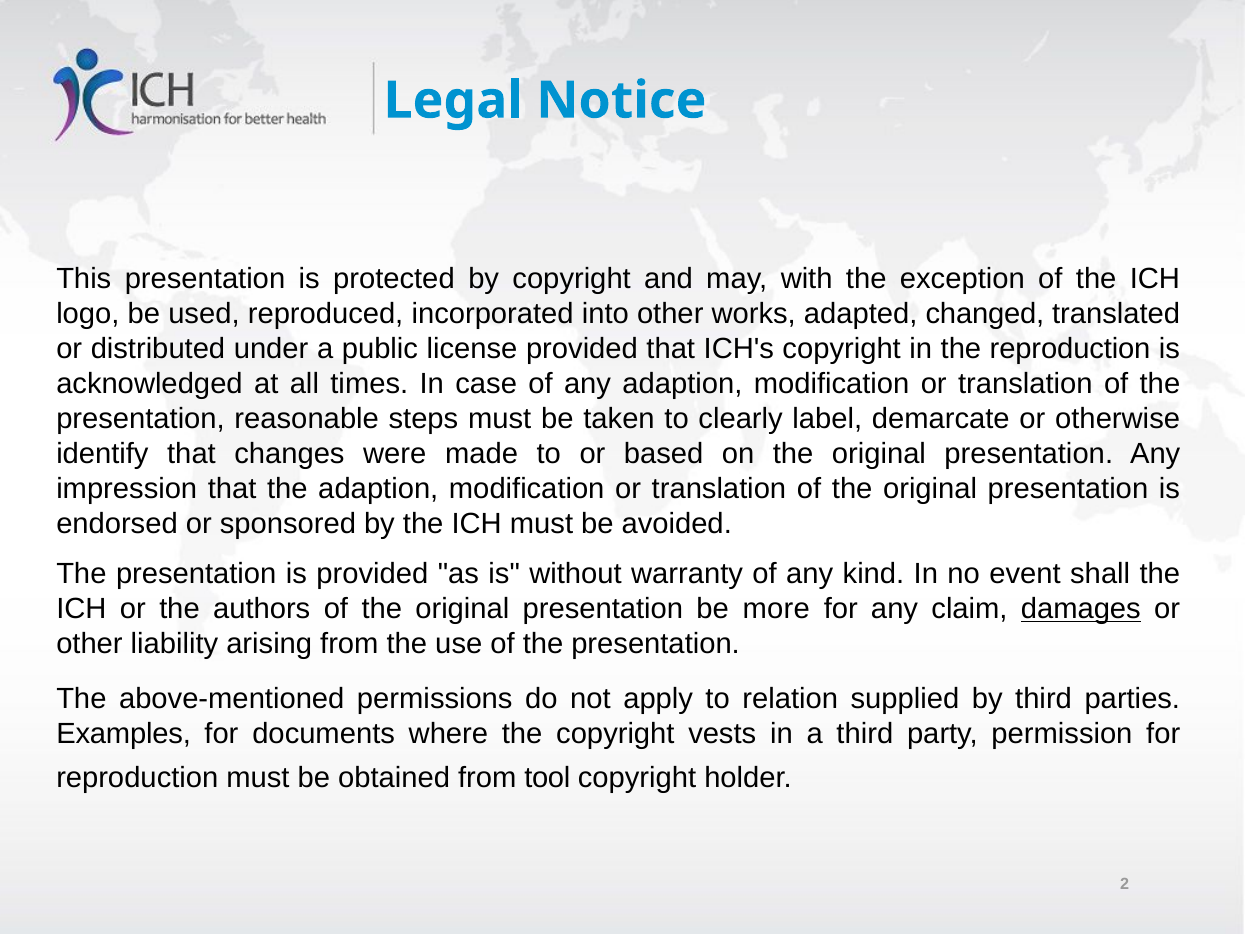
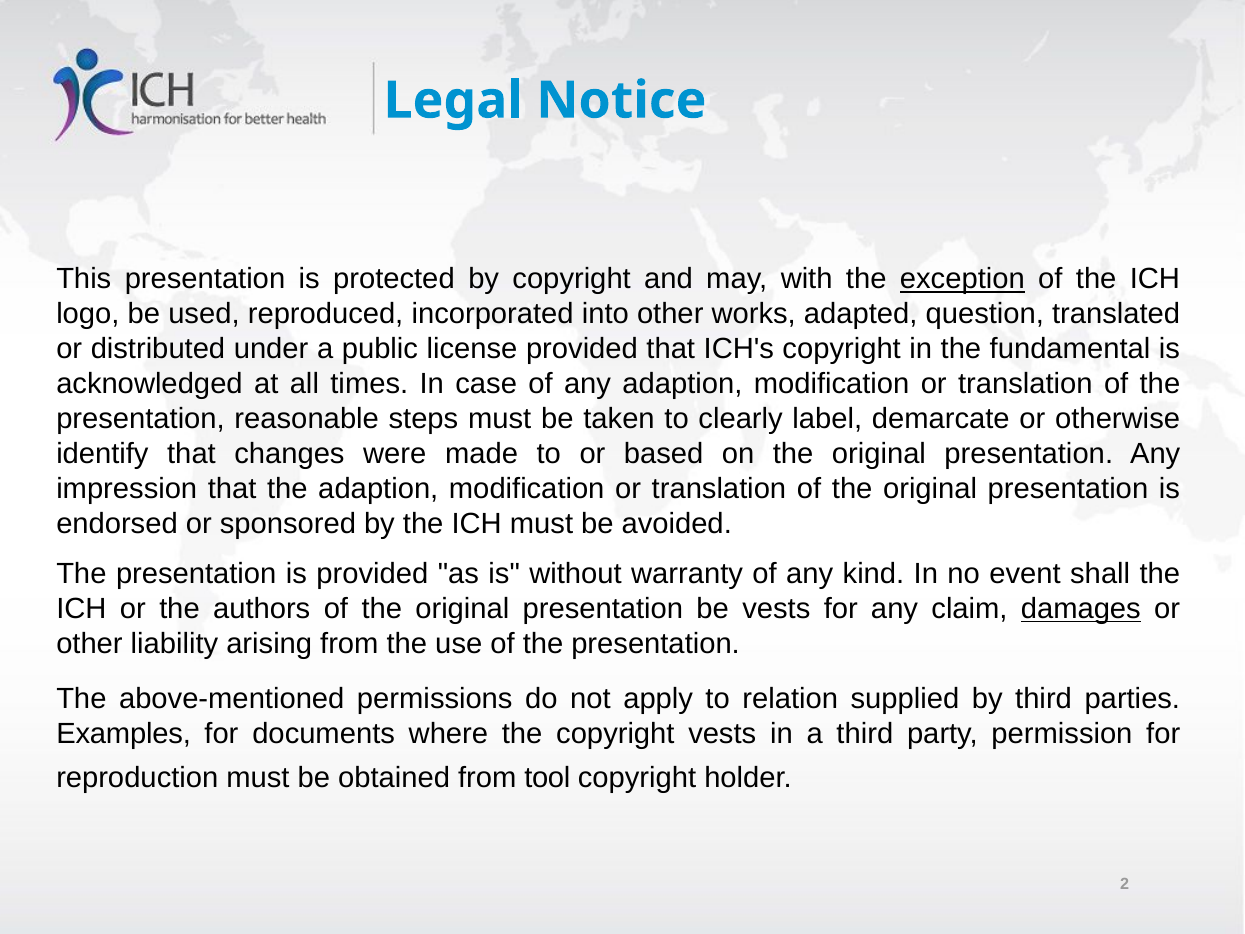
exception underline: none -> present
changed: changed -> question
the reproduction: reproduction -> fundamental
be more: more -> vests
